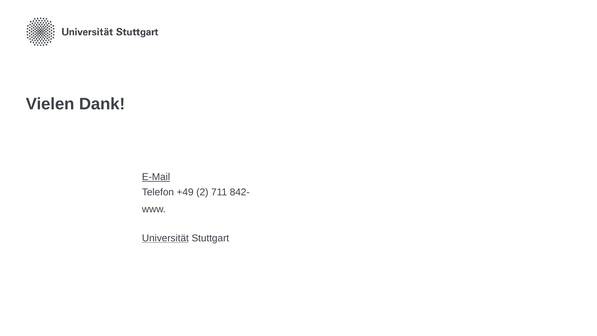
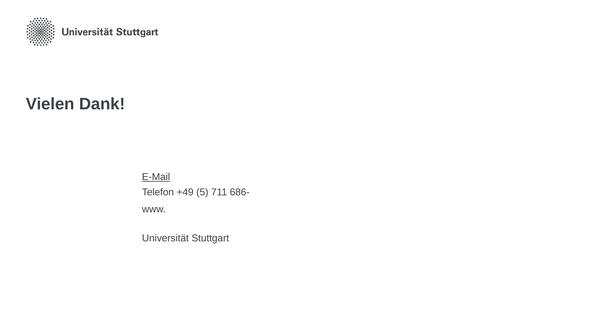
2: 2 -> 5
842-: 842- -> 686-
Universität underline: present -> none
